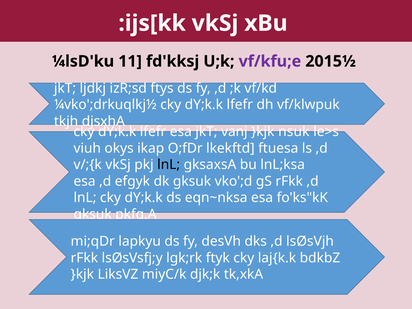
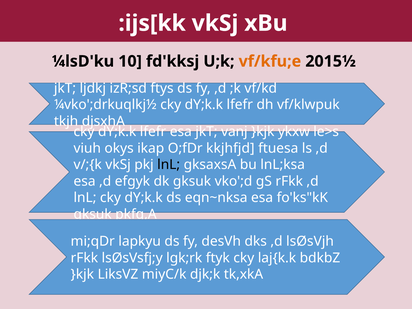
11: 11 -> 10
vf/kfu;e colour: purple -> orange
nsuk: nsuk -> ykxw
lkekftd: lkekftd -> kkjhfjd
